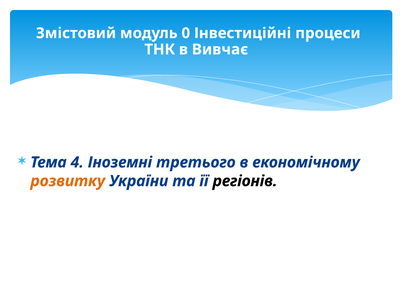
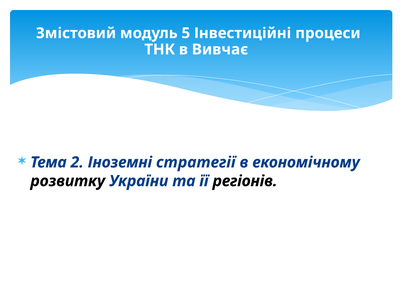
0: 0 -> 5
4: 4 -> 2
третього: третього -> стратегії
розвитку colour: orange -> black
